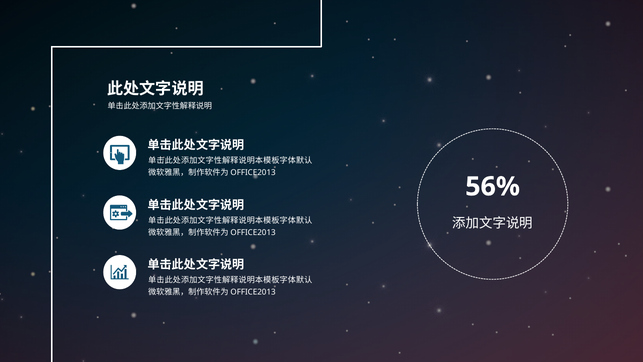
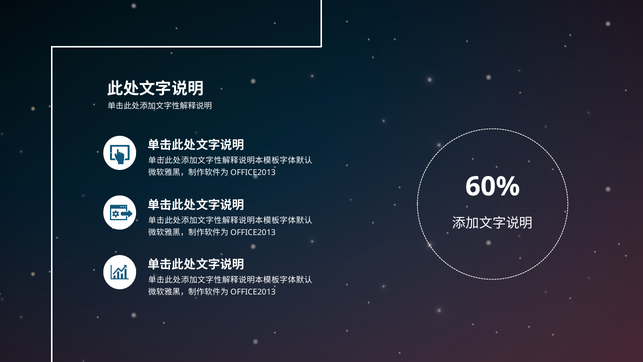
56%: 56% -> 60%
